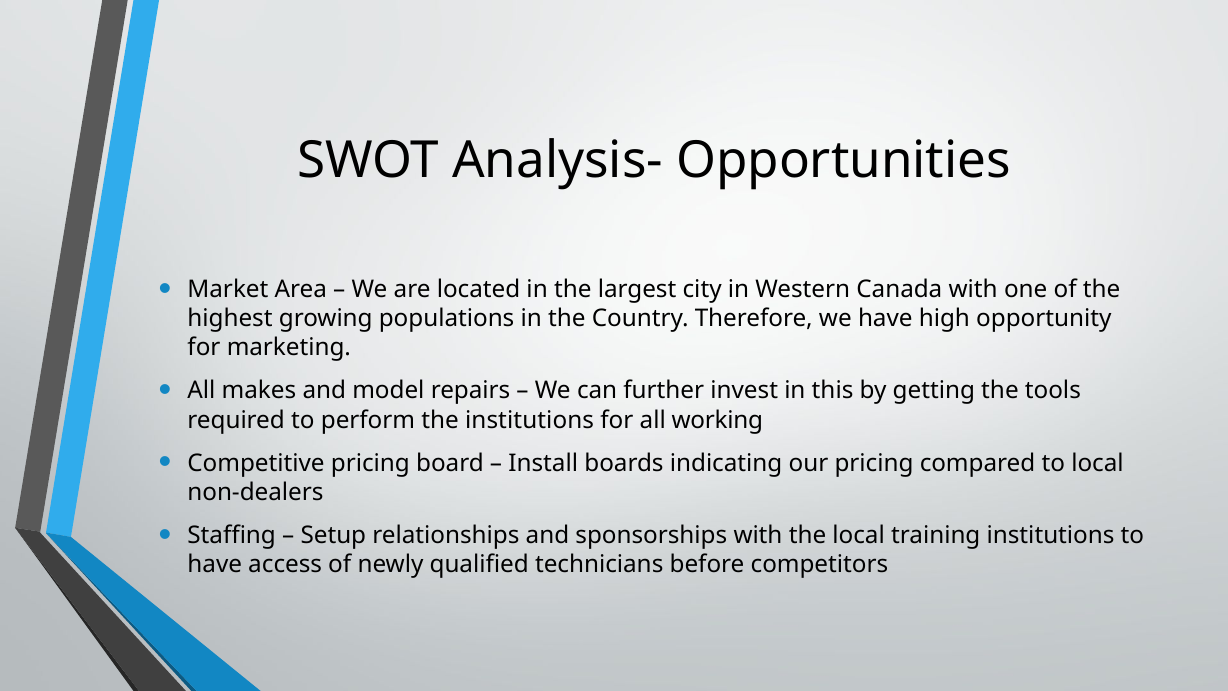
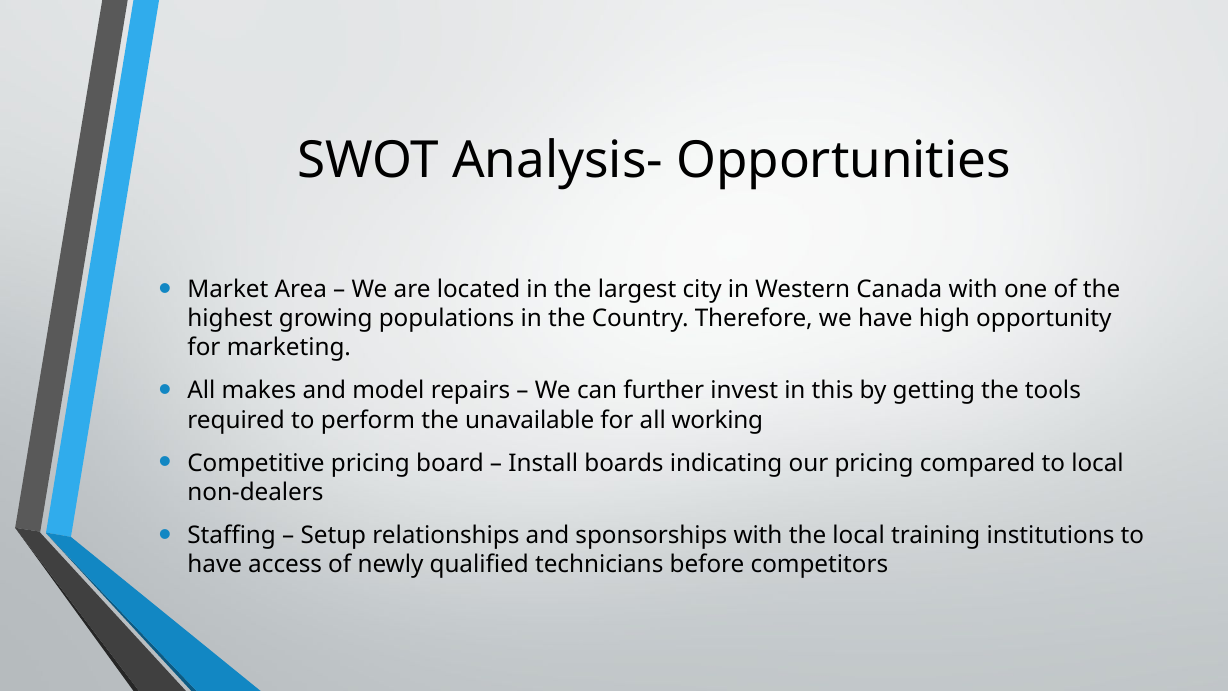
the institutions: institutions -> unavailable
